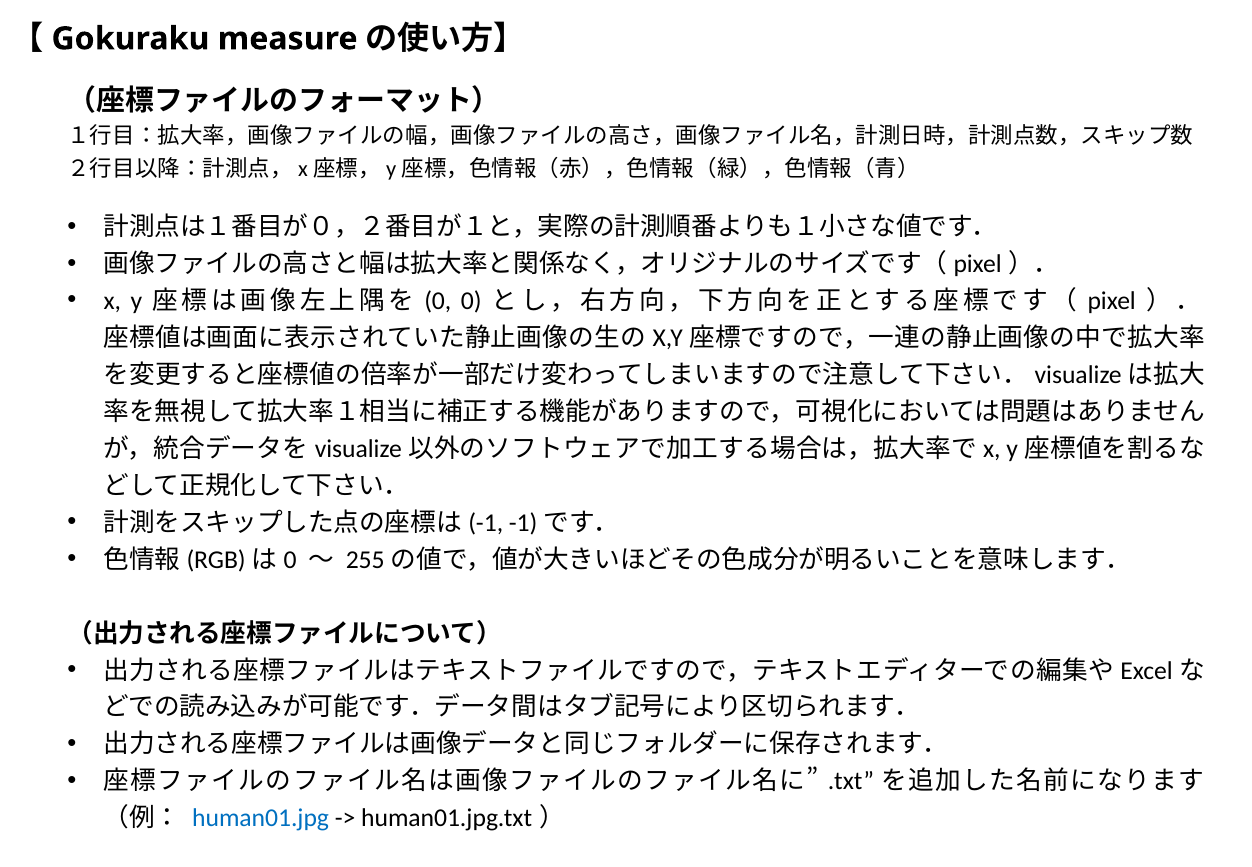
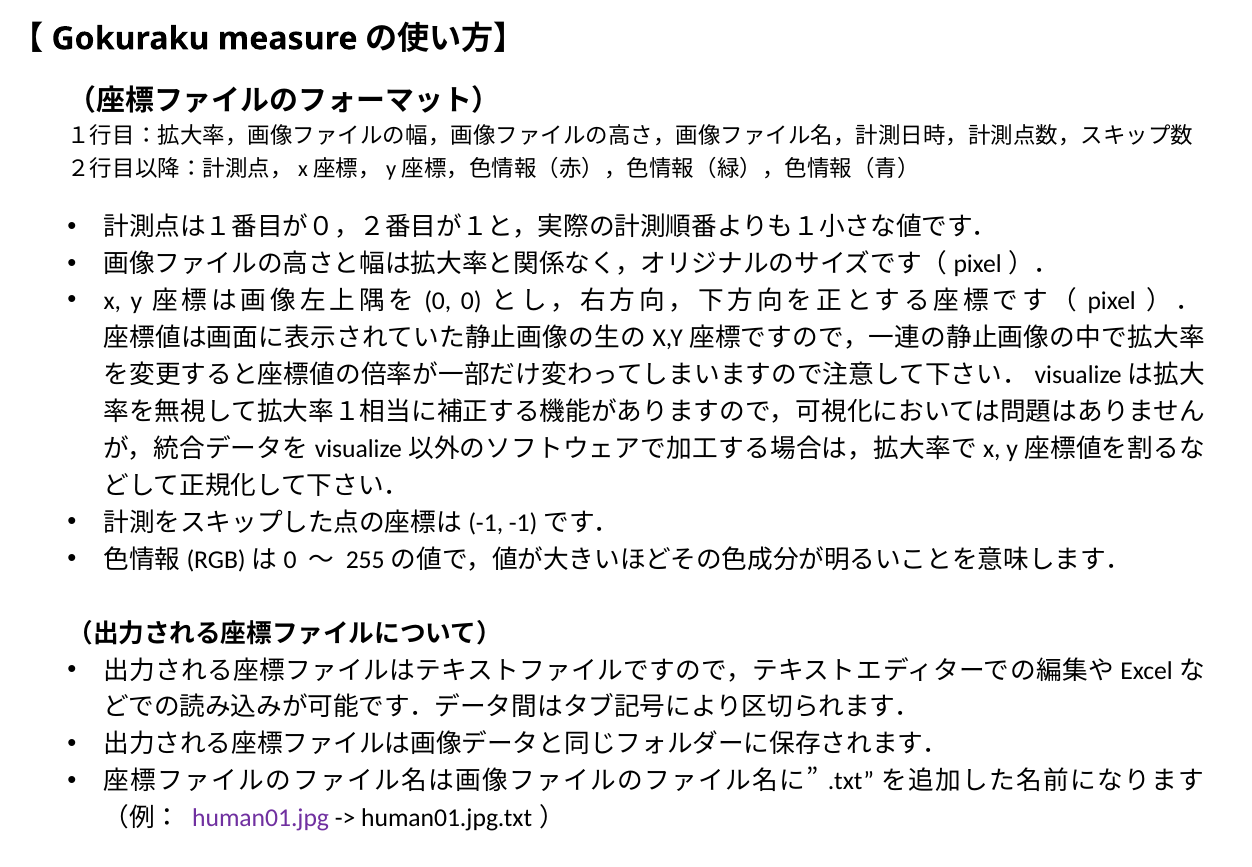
human01.jpg colour: blue -> purple
